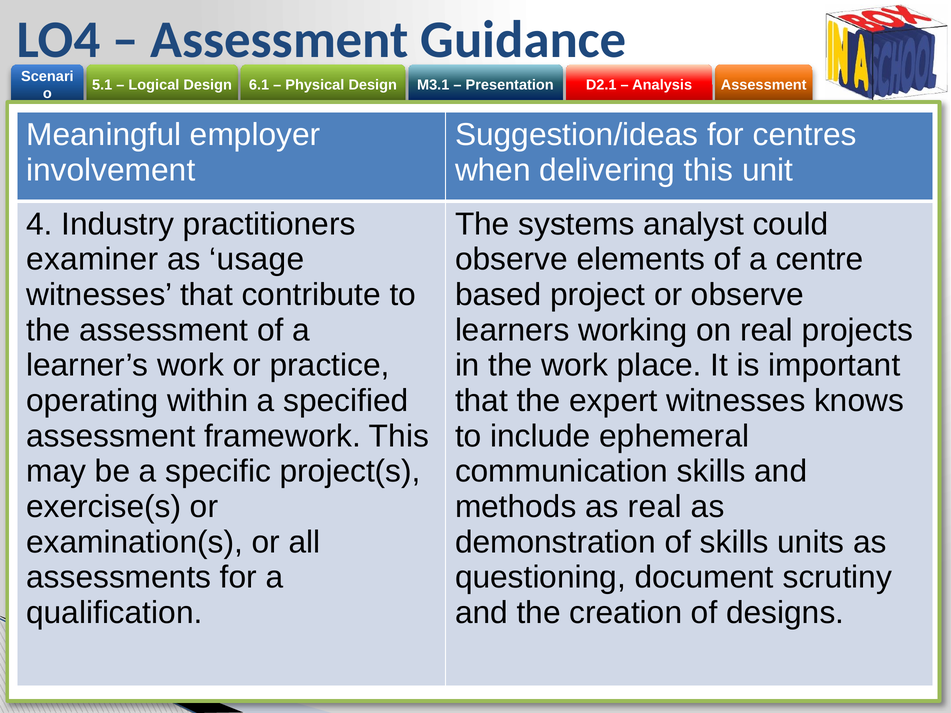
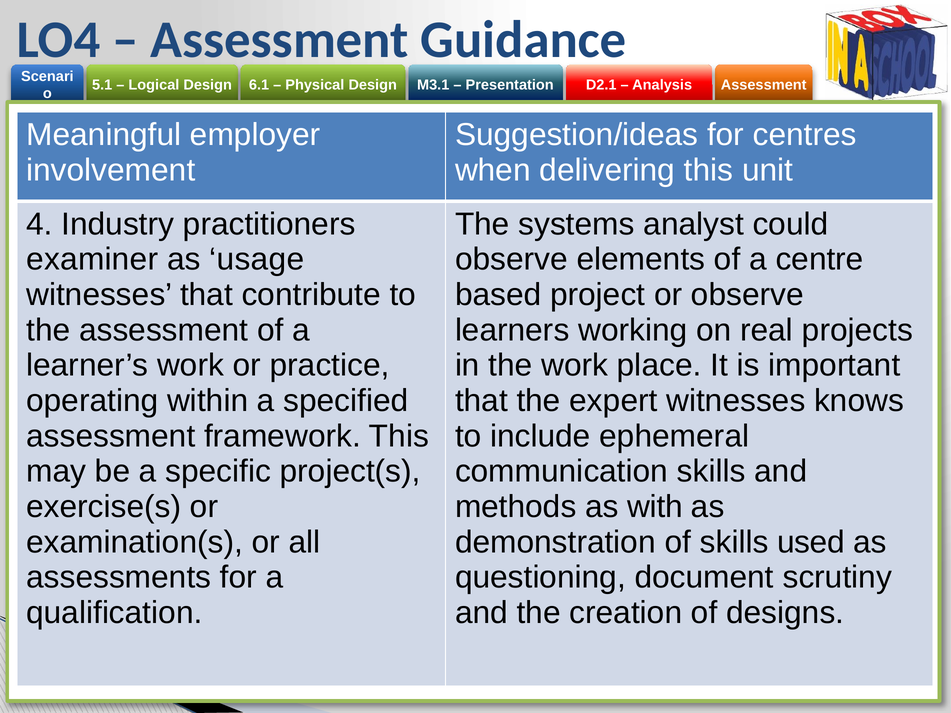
as real: real -> with
units: units -> used
